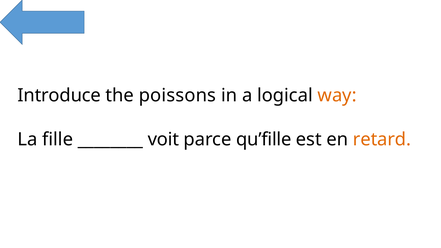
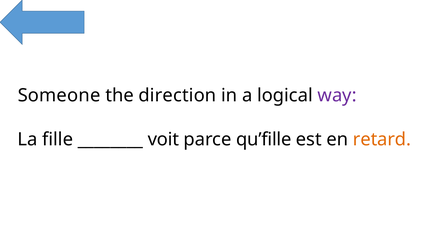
Introduce: Introduce -> Someone
poissons: poissons -> direction
way colour: orange -> purple
